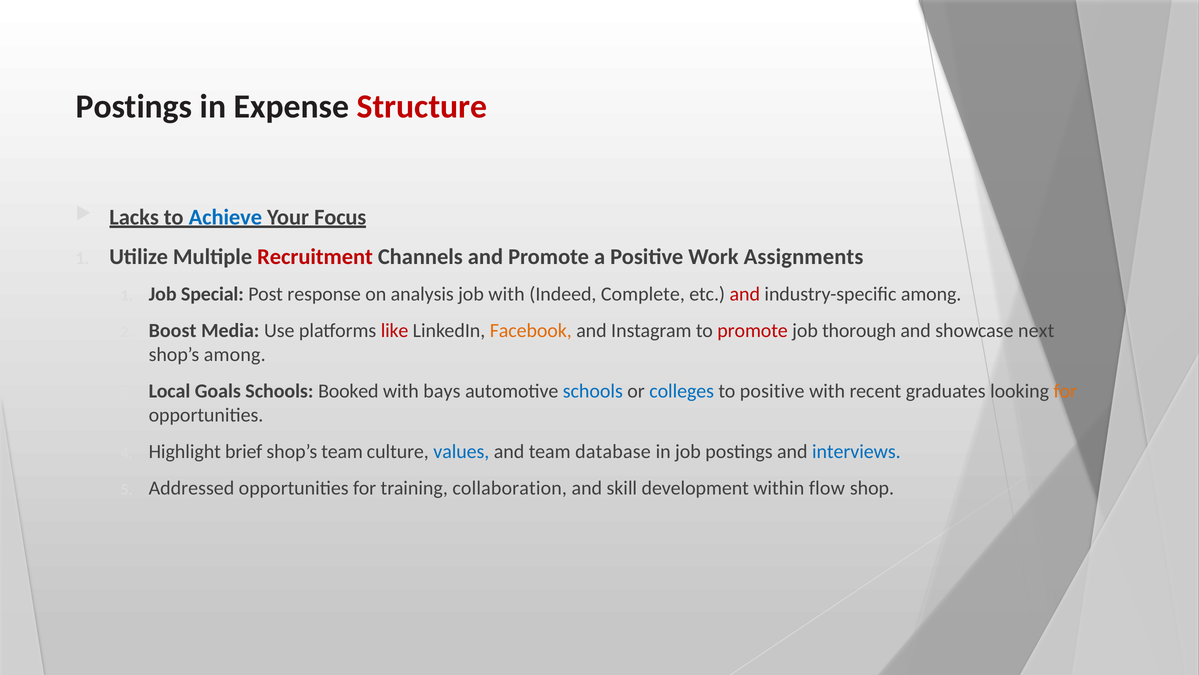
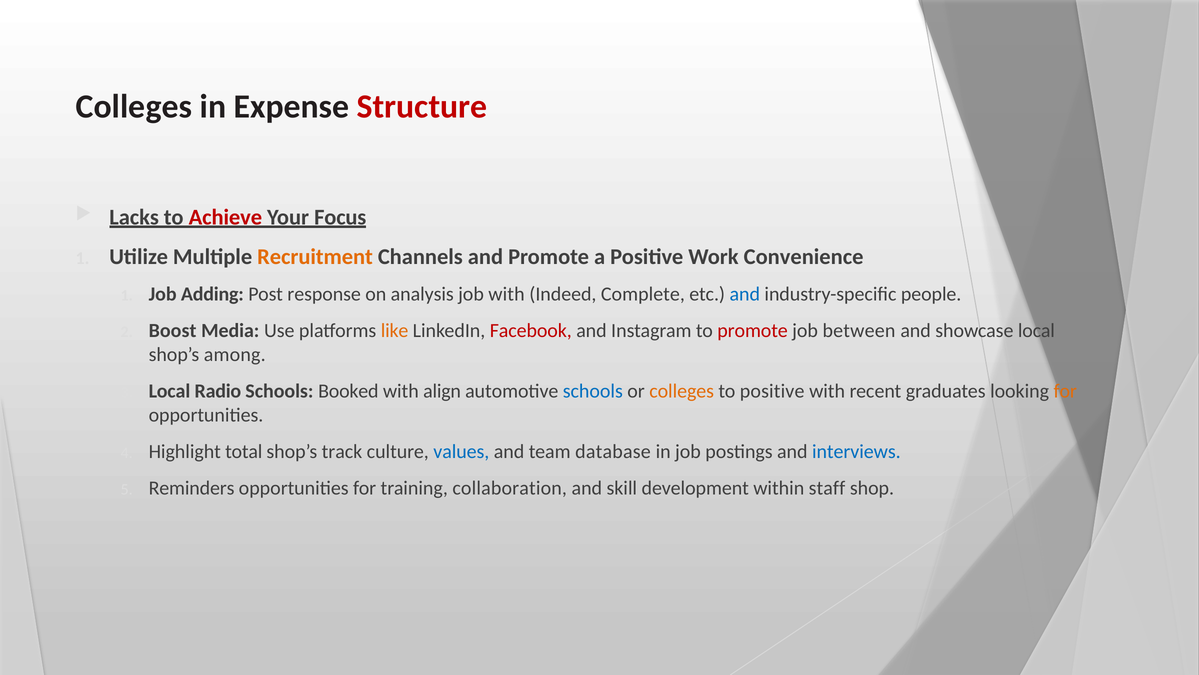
Postings at (134, 107): Postings -> Colleges
Achieve colour: blue -> red
Recruitment colour: red -> orange
Assignments: Assignments -> Convenience
Special: Special -> Adding
and at (745, 294) colour: red -> blue
industry-specific among: among -> people
like colour: red -> orange
Facebook colour: orange -> red
thorough: thorough -> between
showcase next: next -> local
Goals: Goals -> Radio
bays: bays -> align
colleges at (682, 391) colour: blue -> orange
brief: brief -> total
shop’s team: team -> track
Addressed: Addressed -> Reminders
flow: flow -> staff
